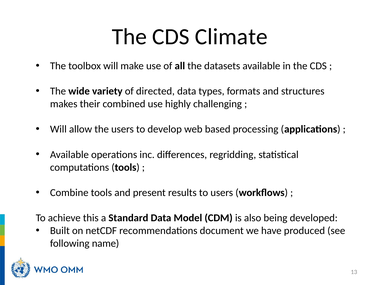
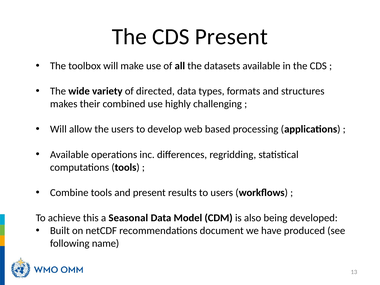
CDS Climate: Climate -> Present
Standard: Standard -> Seasonal
